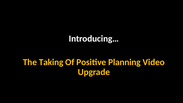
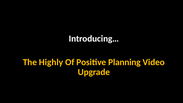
Taking: Taking -> Highly
